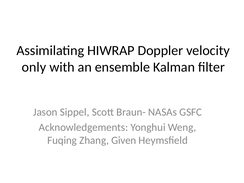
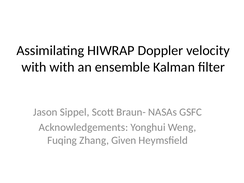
only at (34, 67): only -> with
